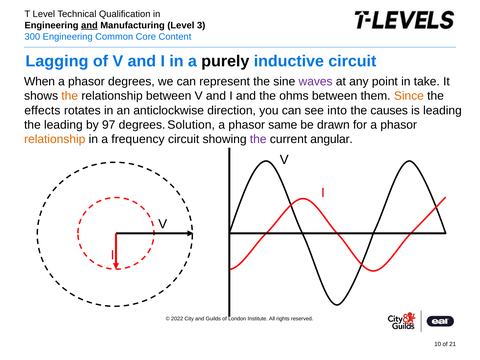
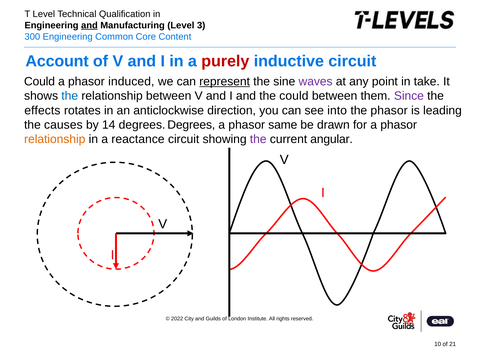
Lagging: Lagging -> Account
purely colour: black -> red
When at (40, 82): When -> Could
phasor degrees: degrees -> induced
represent underline: none -> present
the at (70, 96) colour: orange -> blue
the ohms: ohms -> could
Since colour: orange -> purple
the causes: causes -> phasor
the leading: leading -> causes
97: 97 -> 14
degrees Solution: Solution -> Degrees
frequency: frequency -> reactance
